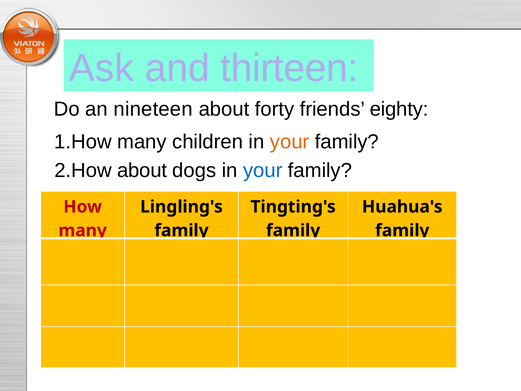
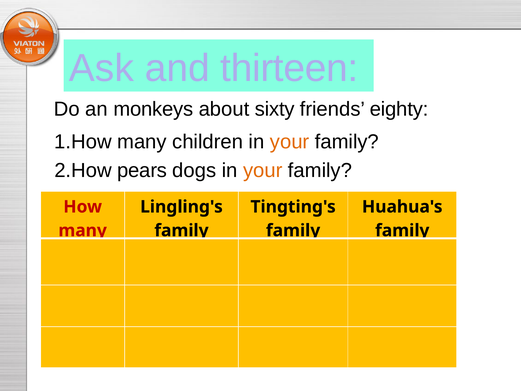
nineteen: nineteen -> monkeys
forty: forty -> sixty
2.How about: about -> pears
your at (263, 170) colour: blue -> orange
